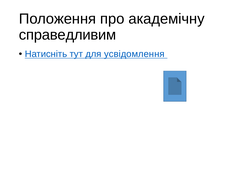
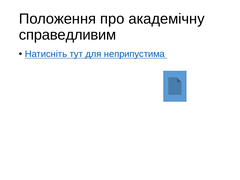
усвідомлення: усвідомлення -> неприпустима
